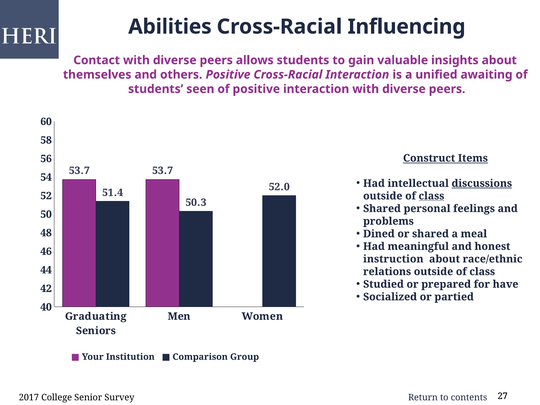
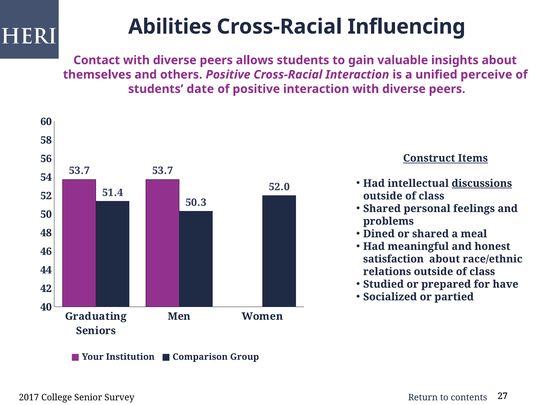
awaiting: awaiting -> perceive
seen: seen -> date
class at (431, 196) underline: present -> none
instruction: instruction -> satisfaction
